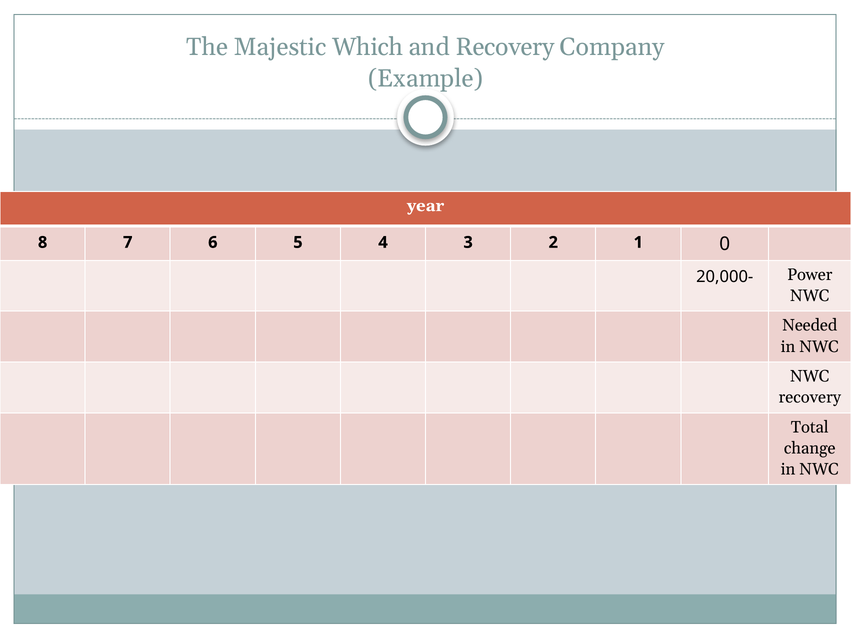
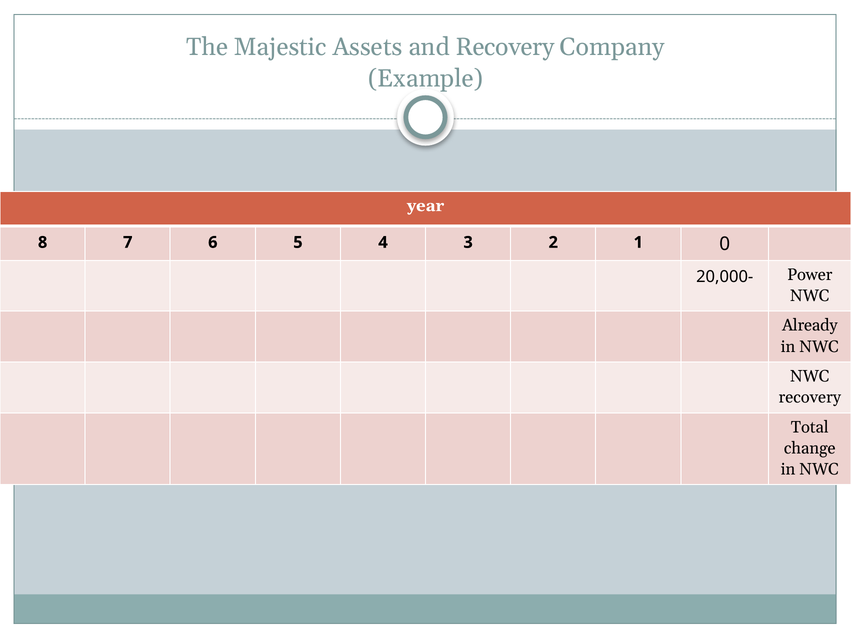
Which: Which -> Assets
Needed: Needed -> Already
